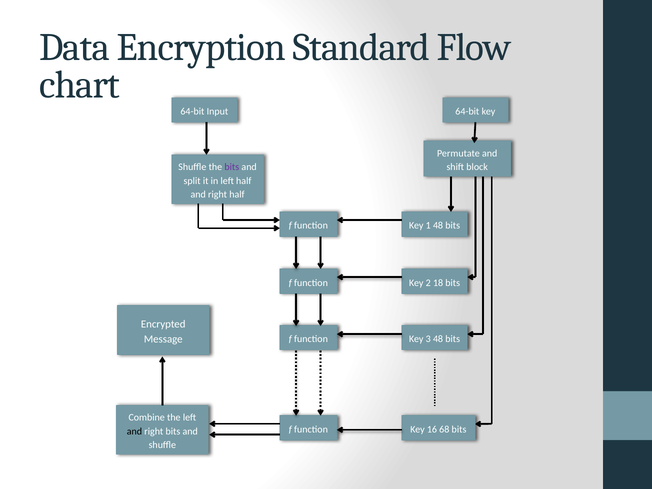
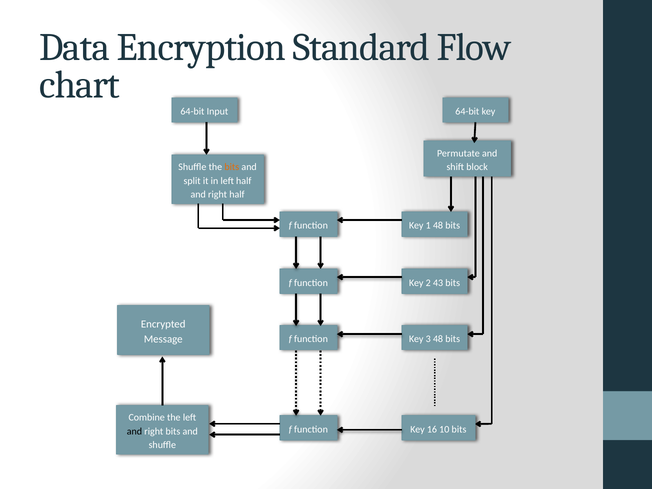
bits at (232, 167) colour: purple -> orange
18: 18 -> 43
68: 68 -> 10
